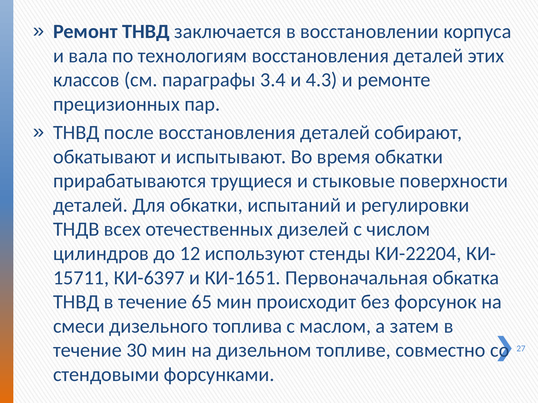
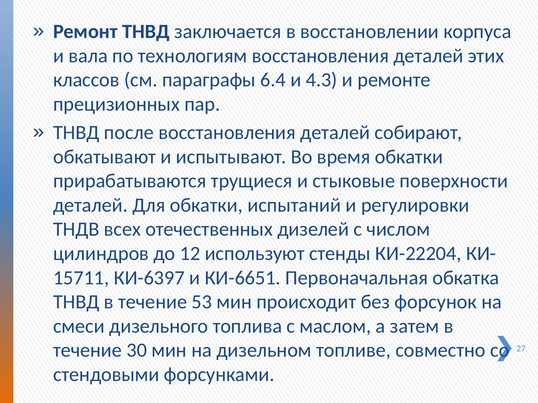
3.4: 3.4 -> 6.4
КИ-1651: КИ-1651 -> КИ-6651
65: 65 -> 53
